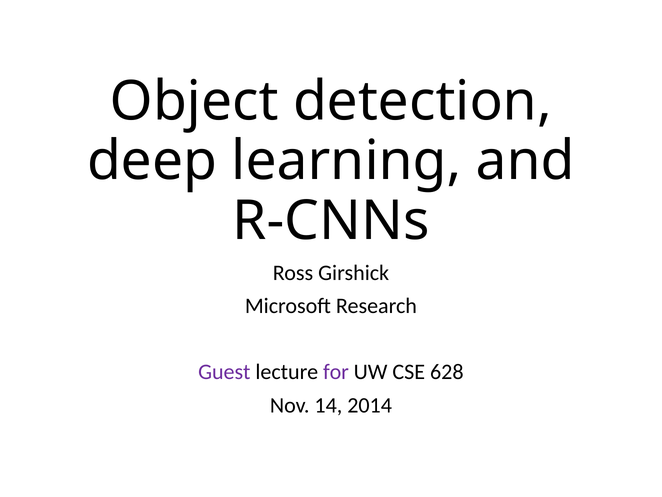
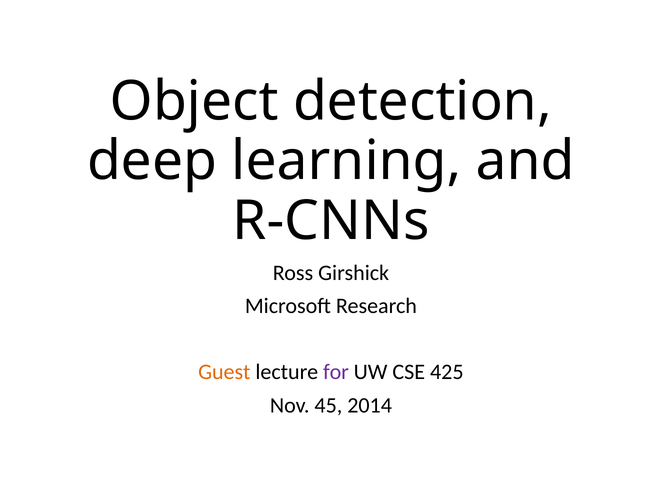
Guest colour: purple -> orange
628: 628 -> 425
14: 14 -> 45
